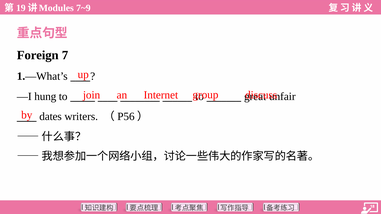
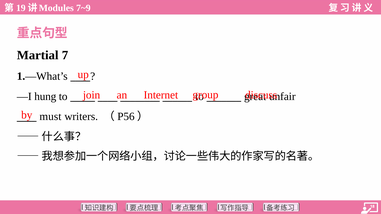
Foreign: Foreign -> Martial
dates: dates -> must
